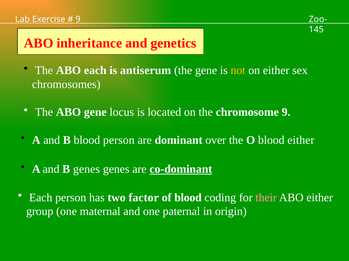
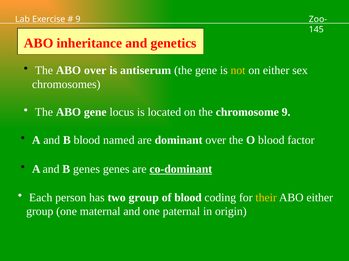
ABO each: each -> over
blood person: person -> named
blood either: either -> factor
two factor: factor -> group
their colour: pink -> yellow
